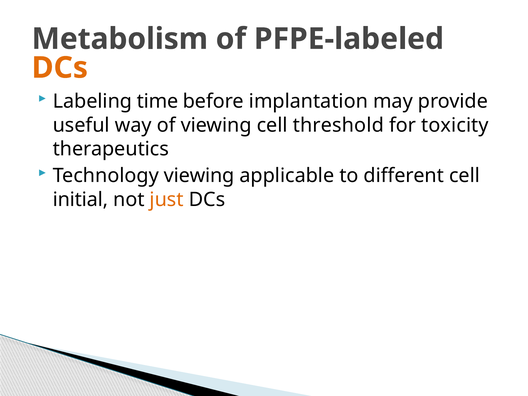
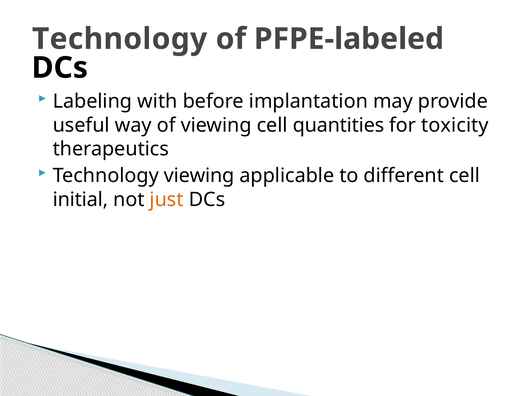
Metabolism at (120, 39): Metabolism -> Technology
DCs at (60, 68) colour: orange -> black
time: time -> with
threshold: threshold -> quantities
